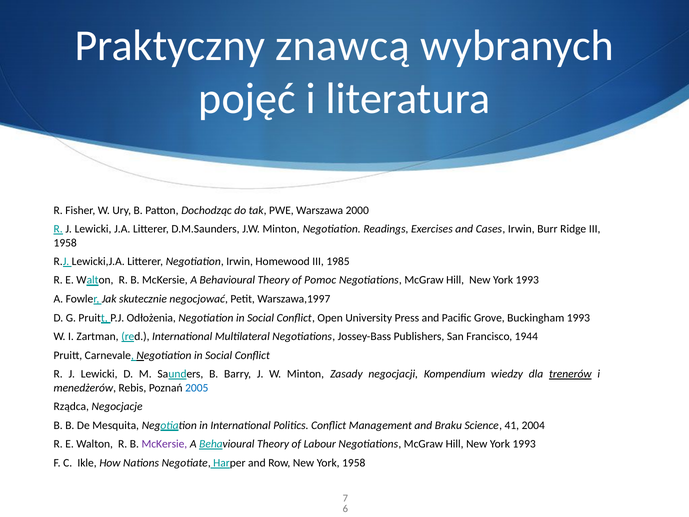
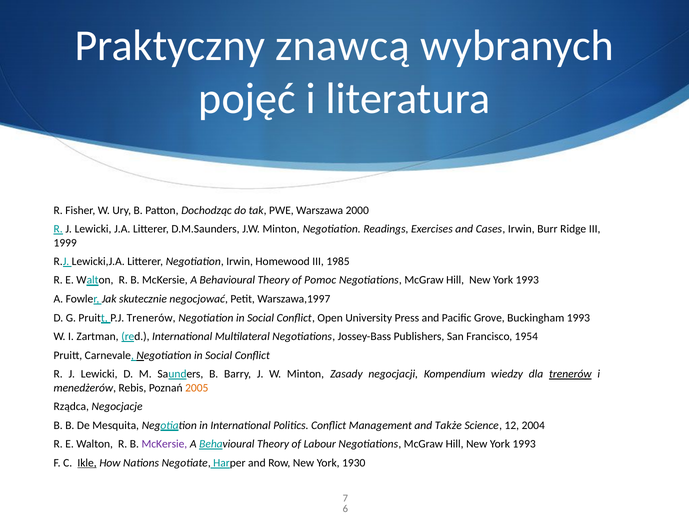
1958 at (65, 243): 1958 -> 1999
P.J Odłożenia: Odłożenia -> Trenerów
1944: 1944 -> 1954
2005 colour: blue -> orange
Braku: Braku -> Także
41: 41 -> 12
Ikle underline: none -> present
York 1958: 1958 -> 1930
